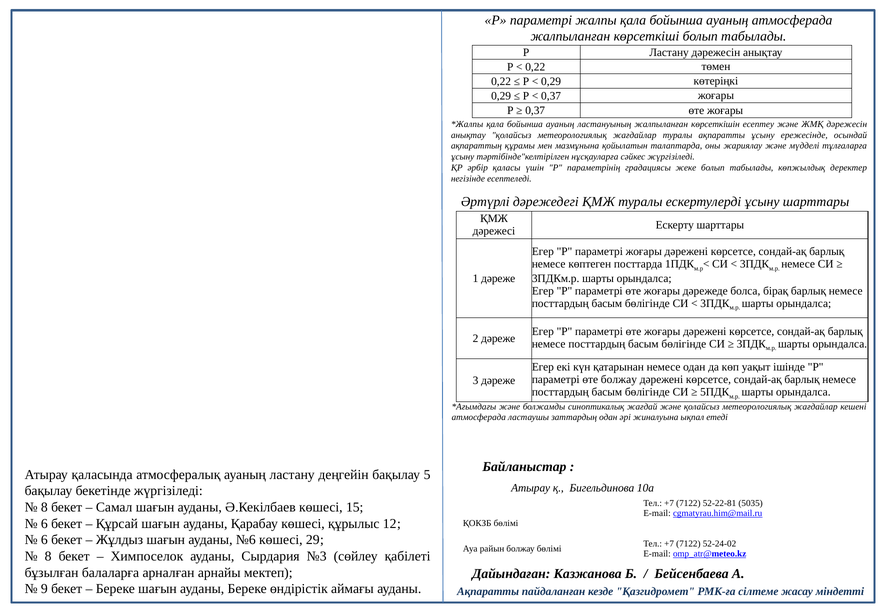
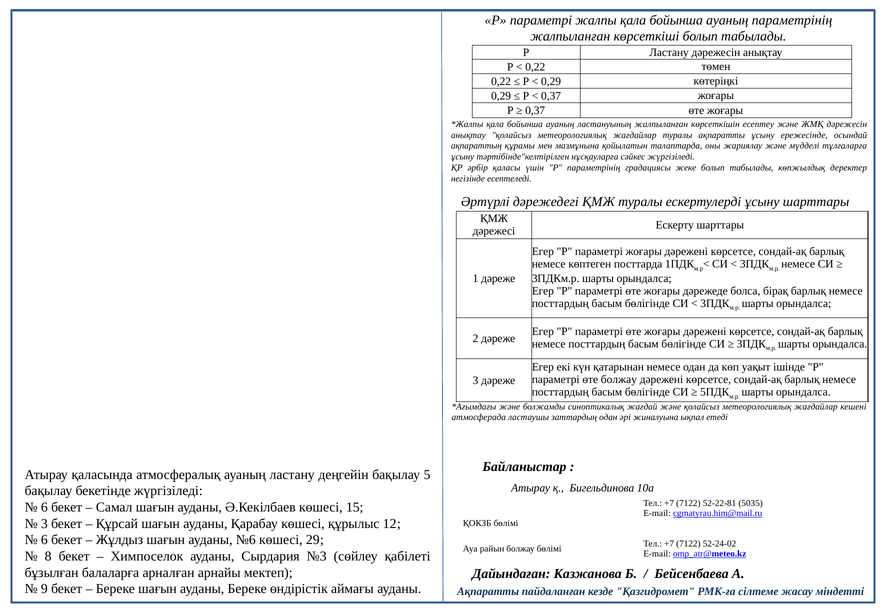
ауаның атмосферада: атмосферада -> параметрінің
8 at (44, 508): 8 -> 6
6 at (44, 524): 6 -> 3
